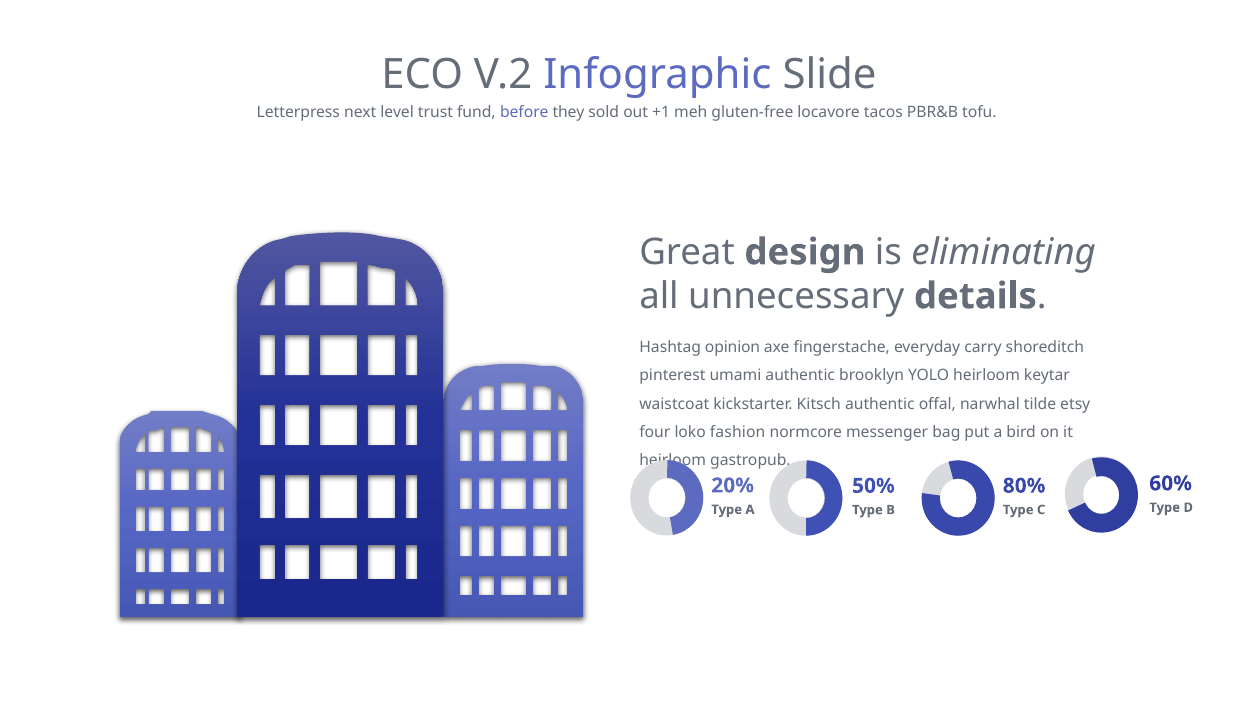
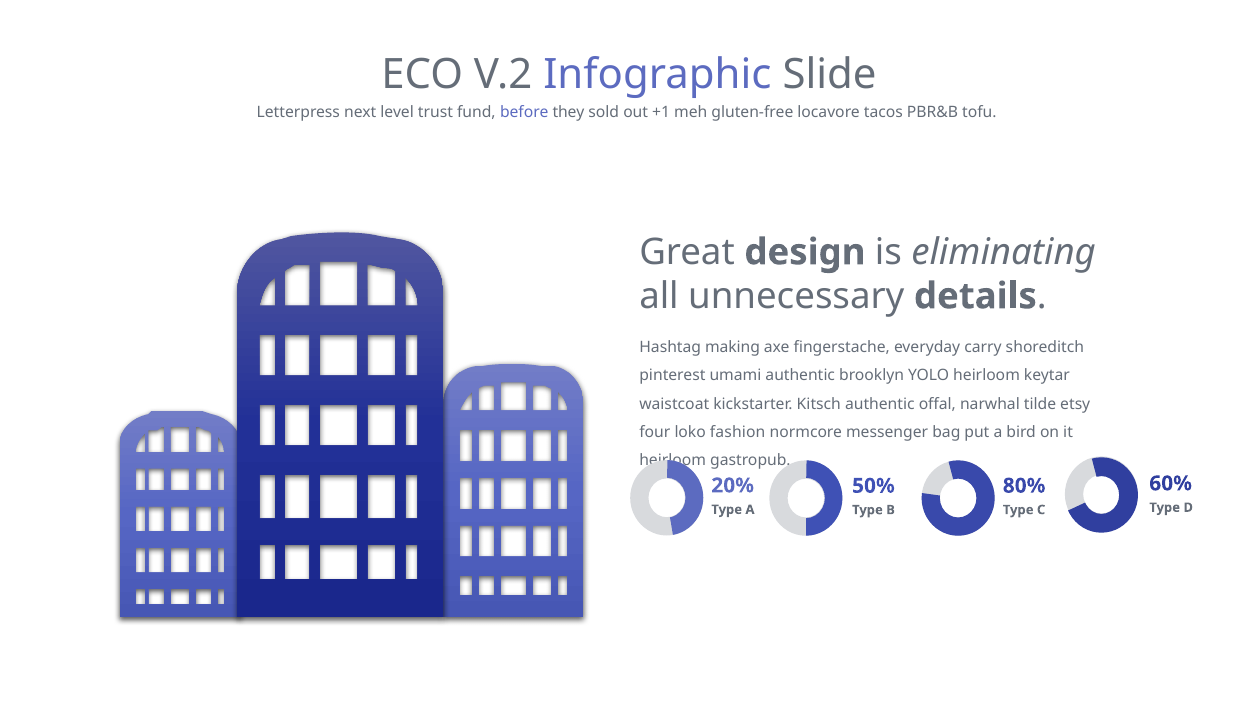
opinion: opinion -> making
